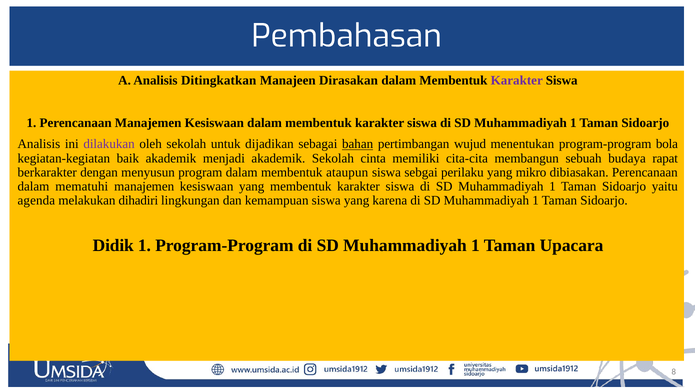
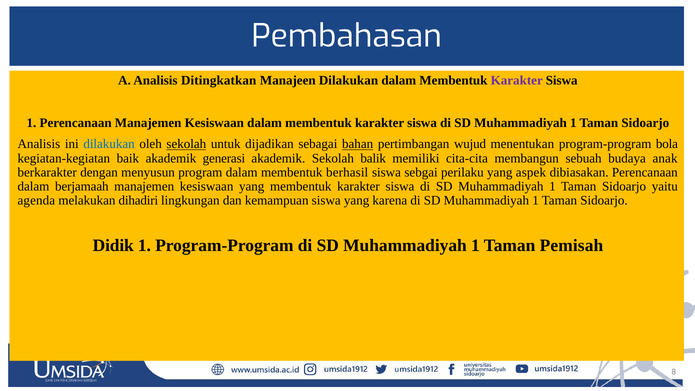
Manajeen Dirasakan: Dirasakan -> Dilakukan
dilakukan at (109, 144) colour: purple -> blue
sekolah at (186, 144) underline: none -> present
menjadi: menjadi -> generasi
cinta: cinta -> balik
rapat: rapat -> anak
ataupun: ataupun -> berhasil
mikro: mikro -> aspek
mematuhi: mematuhi -> berjamaah
Upacara: Upacara -> Pemisah
